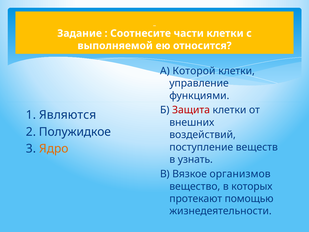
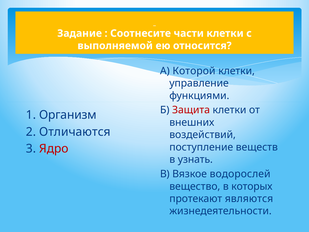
Являются: Являются -> Организм
Полужидкое: Полужидкое -> Отличаются
Ядро colour: orange -> red
организмов: организмов -> водорослей
помощью: помощью -> являются
